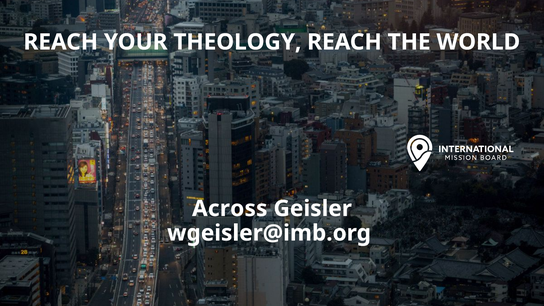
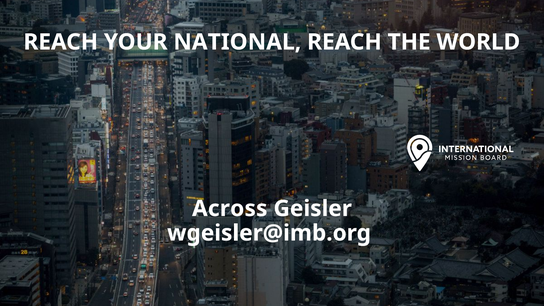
THEOLOGY: THEOLOGY -> NATIONAL
